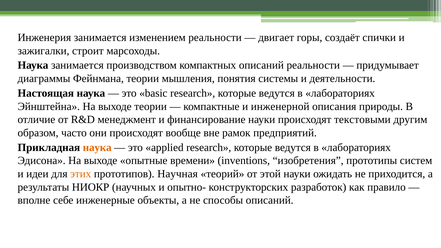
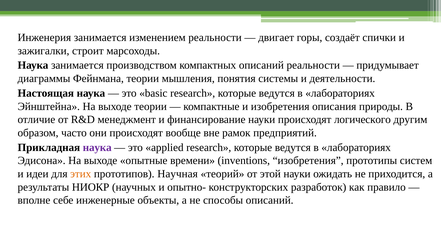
и инженерной: инженерной -> изобретения
текстовыми: текстовыми -> логического
наука at (97, 147) colour: orange -> purple
